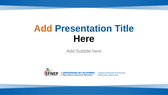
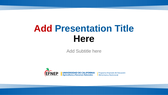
Add at (43, 28) colour: orange -> red
